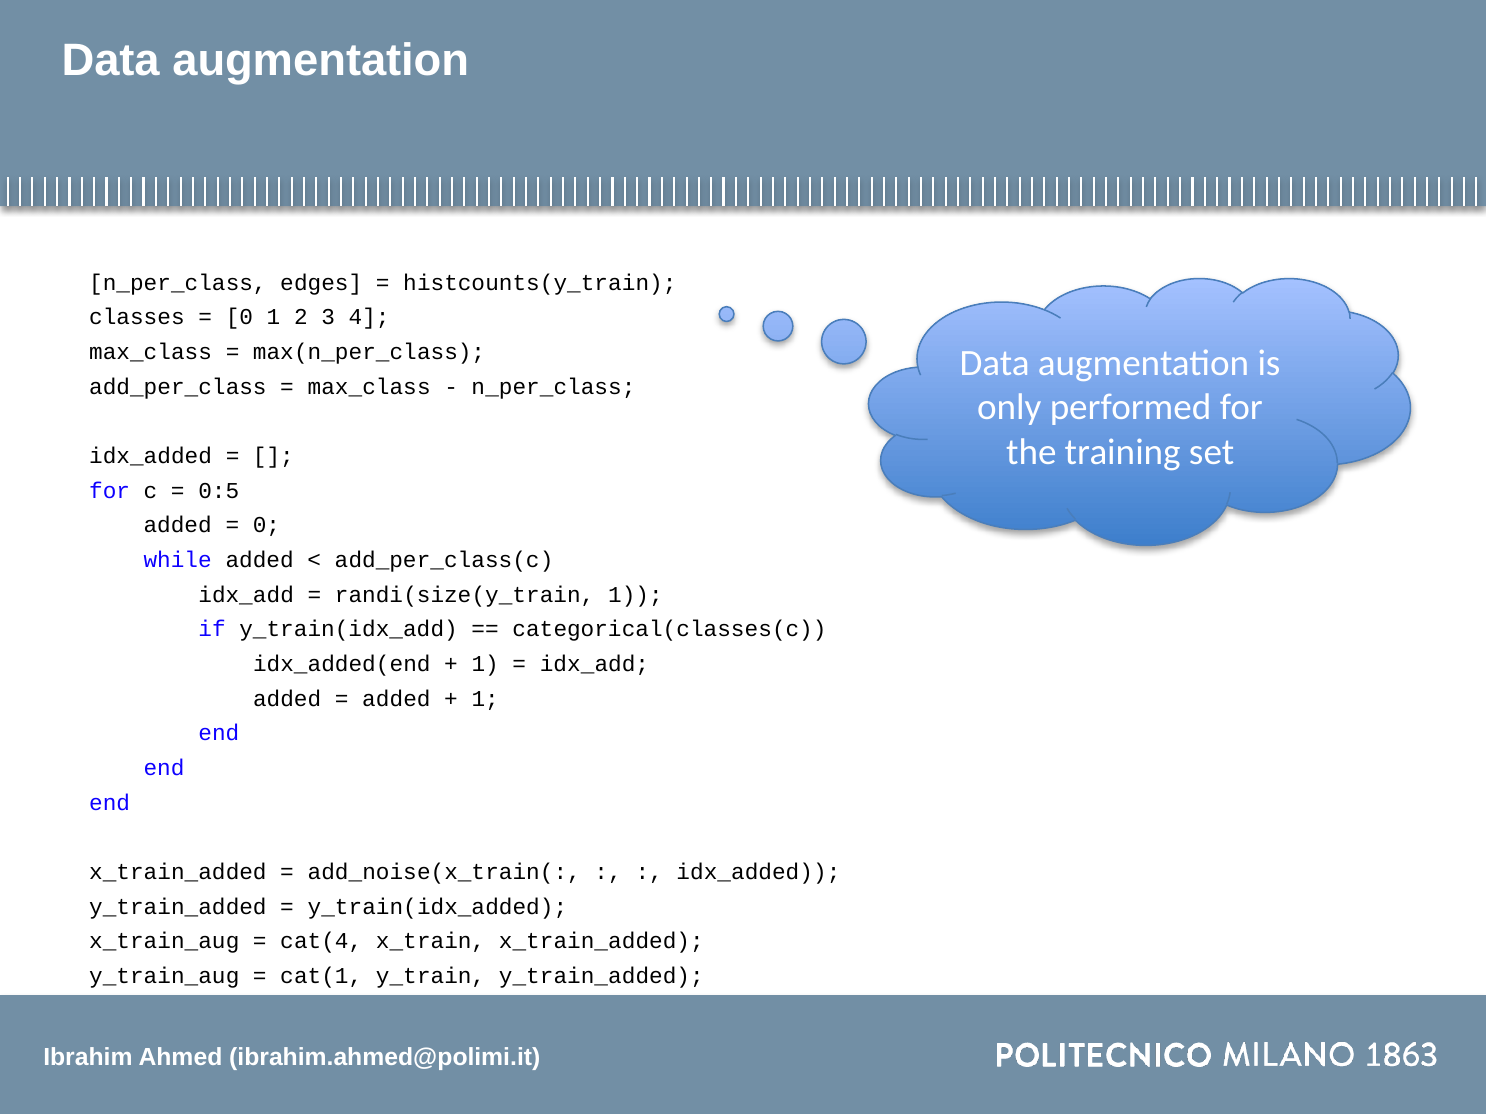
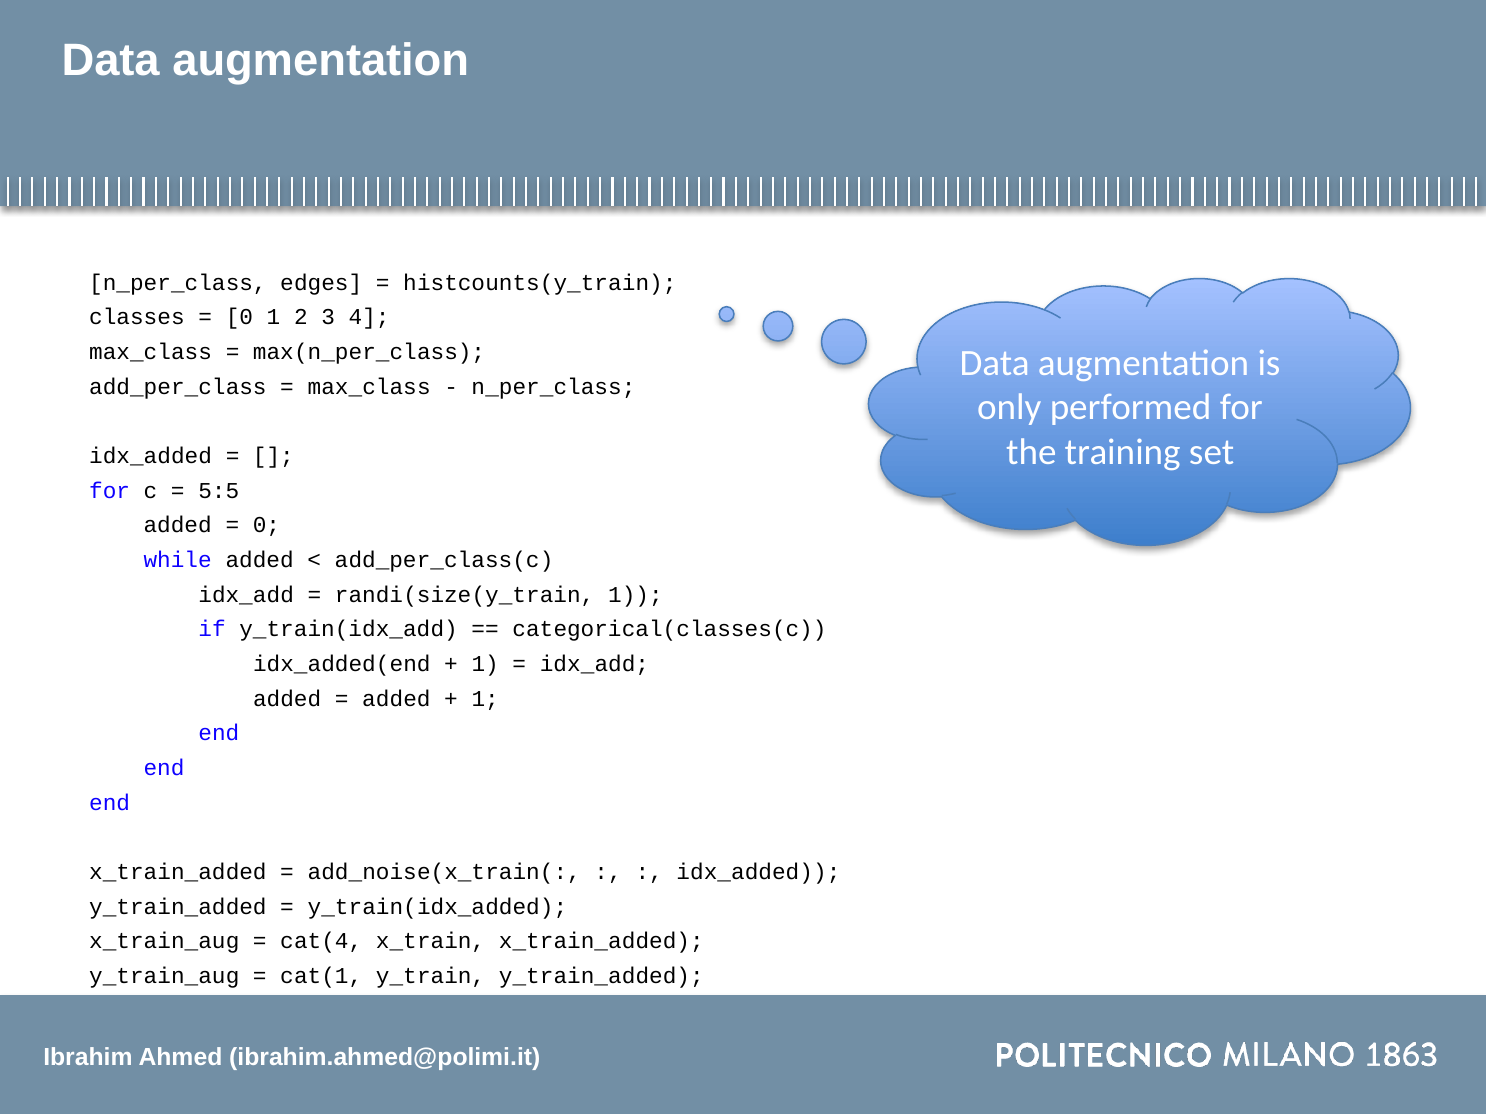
0:5: 0:5 -> 5:5
